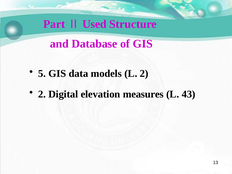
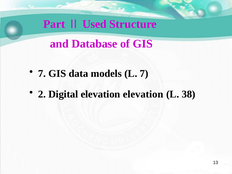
5 at (42, 74): 5 -> 7
L 2: 2 -> 7
elevation measures: measures -> elevation
43: 43 -> 38
